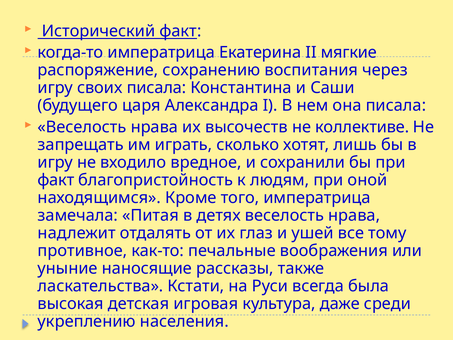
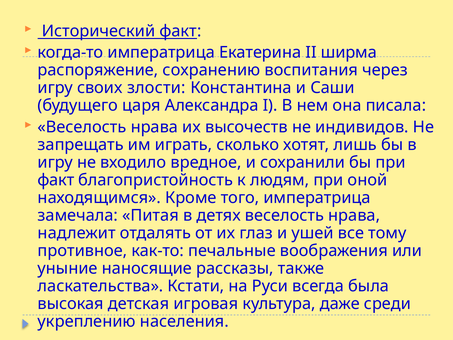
мягкие: мягкие -> ширма
своих писала: писала -> злости
коллективе: коллективе -> индивидов
